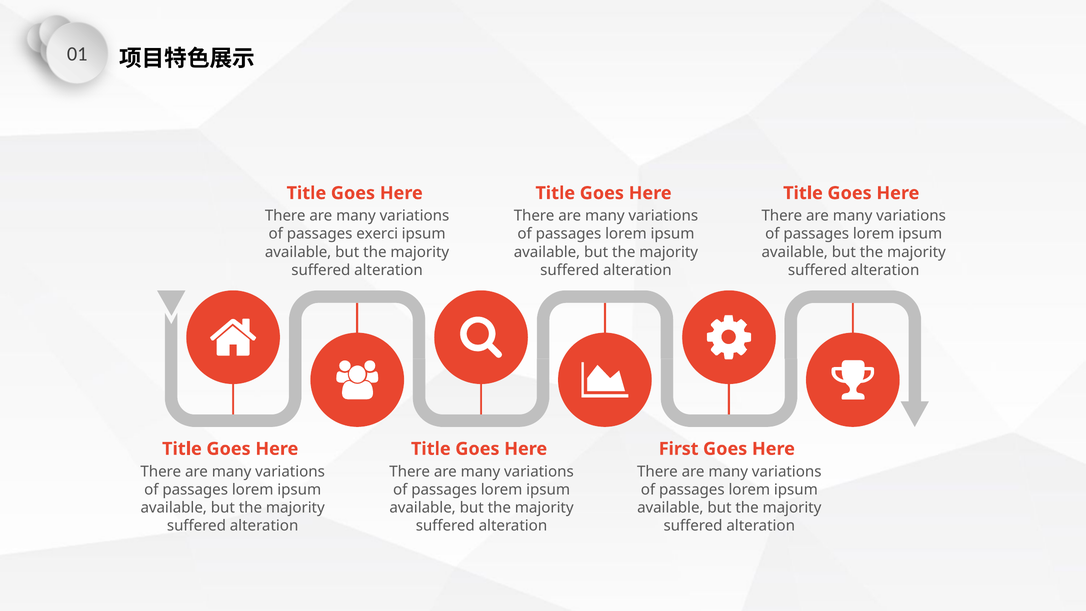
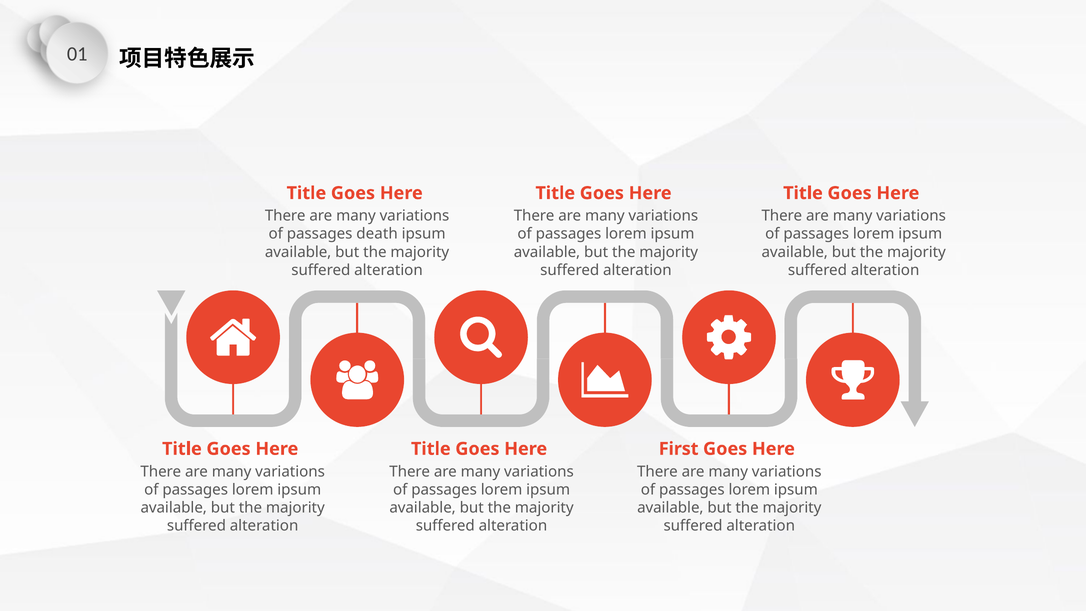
exerci: exerci -> death
